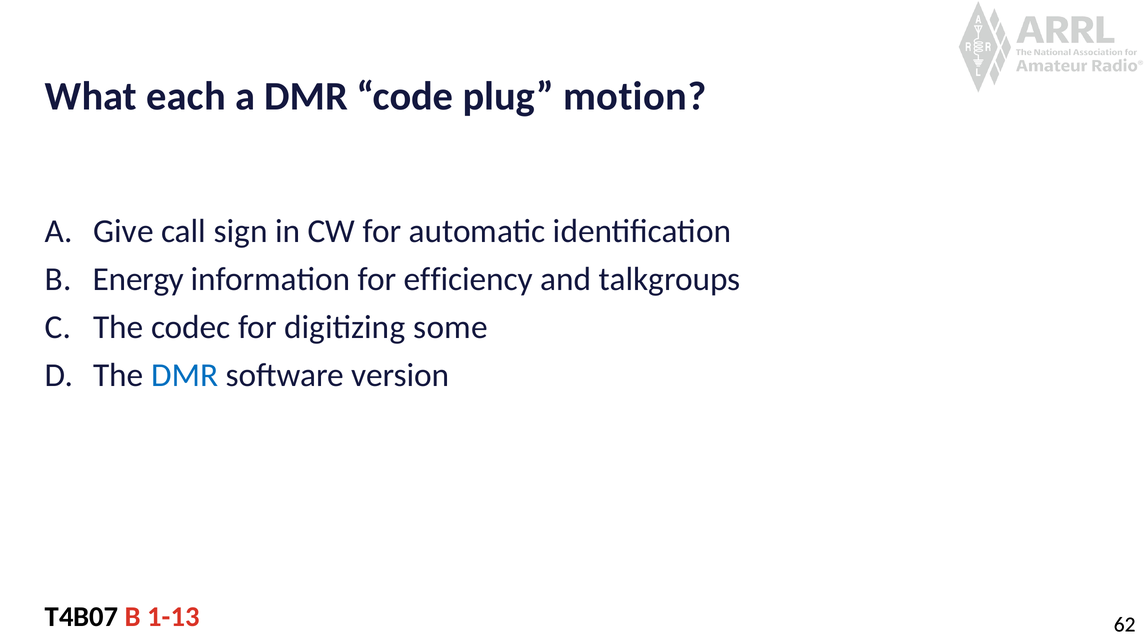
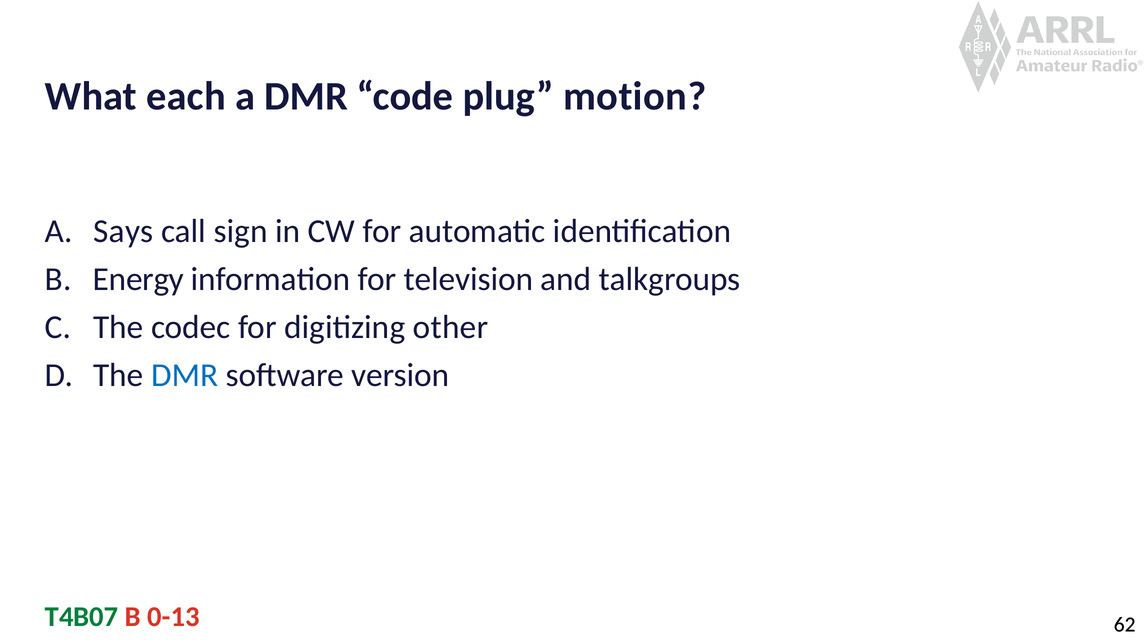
Give: Give -> Says
efficiency: efficiency -> television
some: some -> other
T4B07 colour: black -> green
1-13: 1-13 -> 0-13
